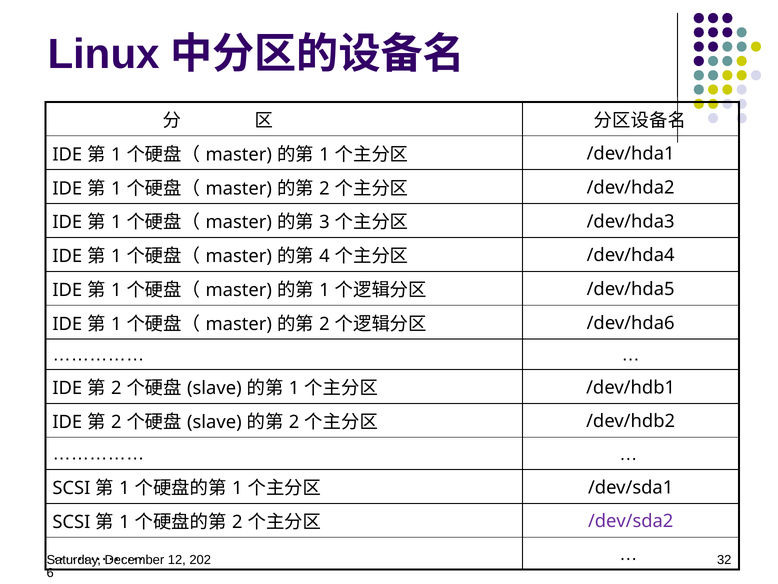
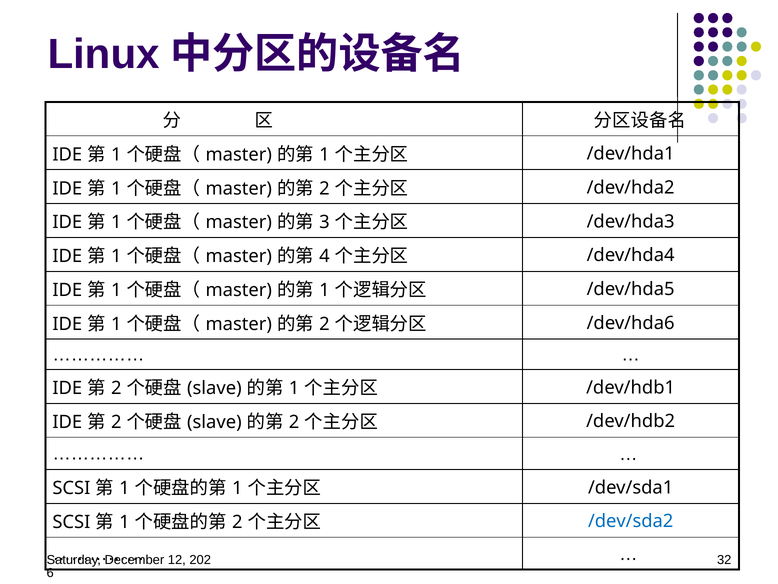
/dev/sda2 colour: purple -> blue
